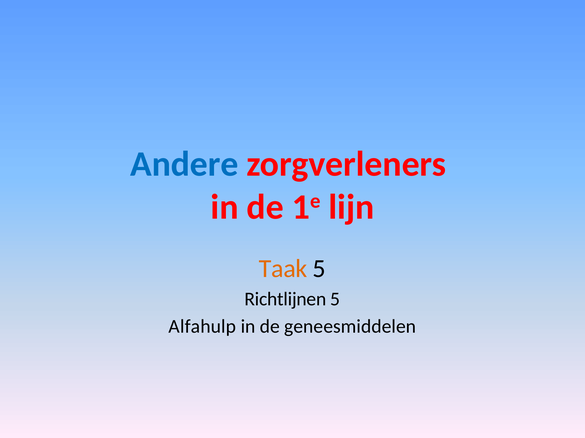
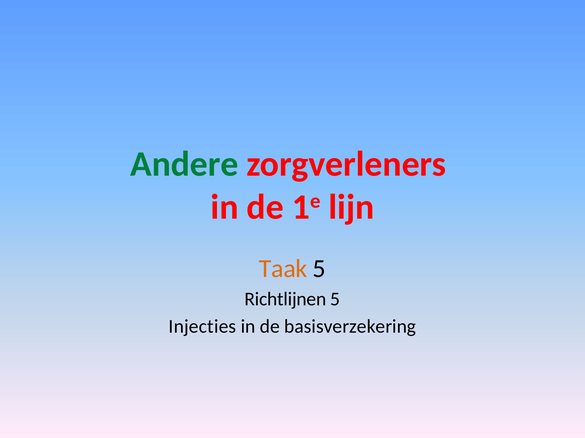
Andere colour: blue -> green
Alfahulp: Alfahulp -> Injecties
geneesmiddelen: geneesmiddelen -> basisverzekering
